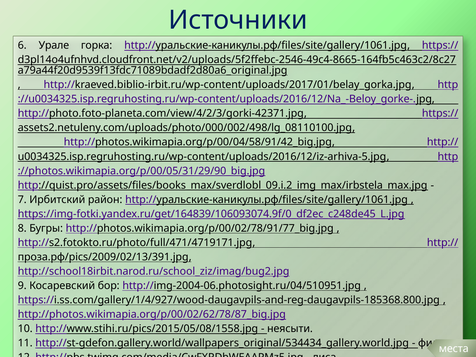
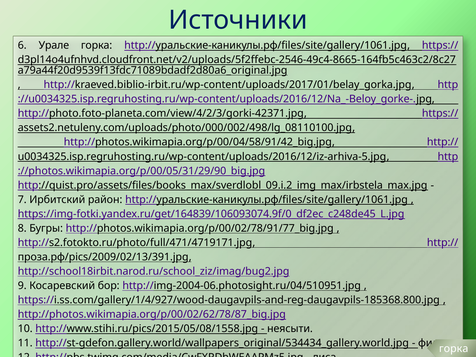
места at (454, 349): места -> горка
